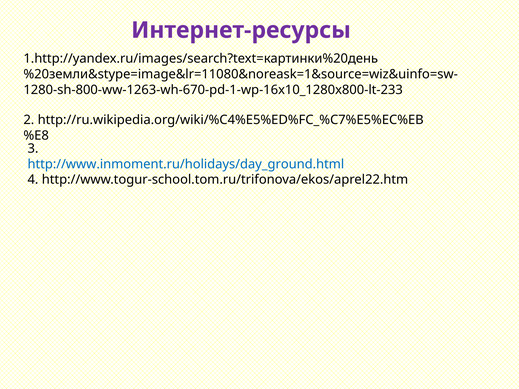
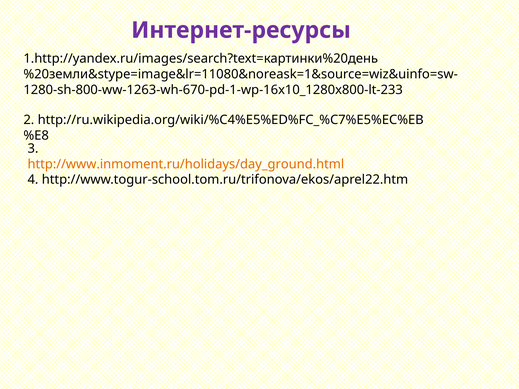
http://www.inmoment.ru/holidays/day_ground.html colour: blue -> orange
